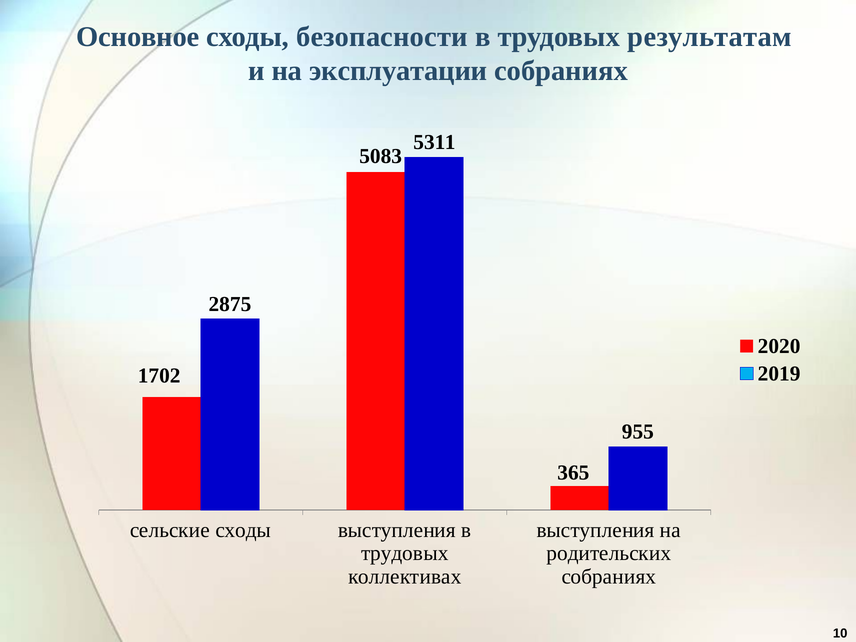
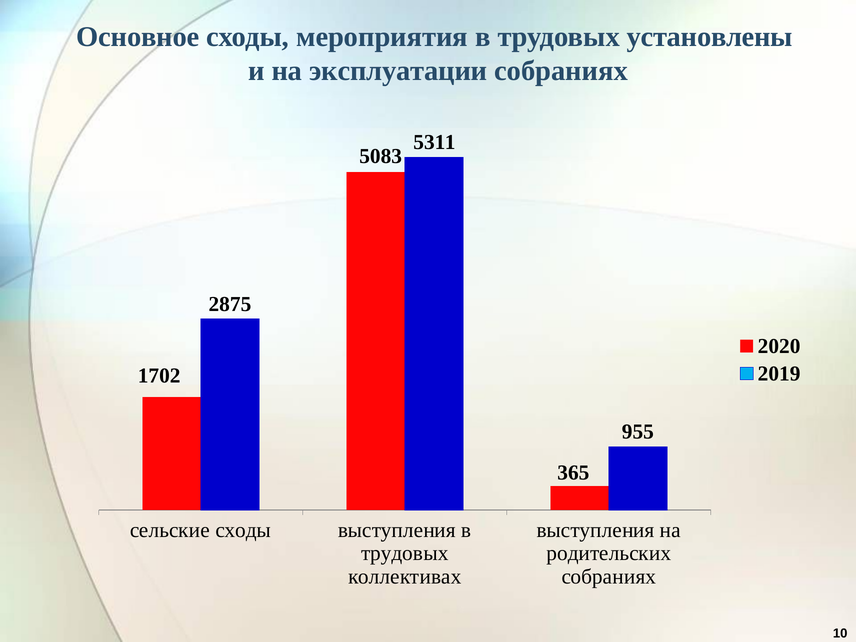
безопасности: безопасности -> мероприятия
результатам: результатам -> установлены
